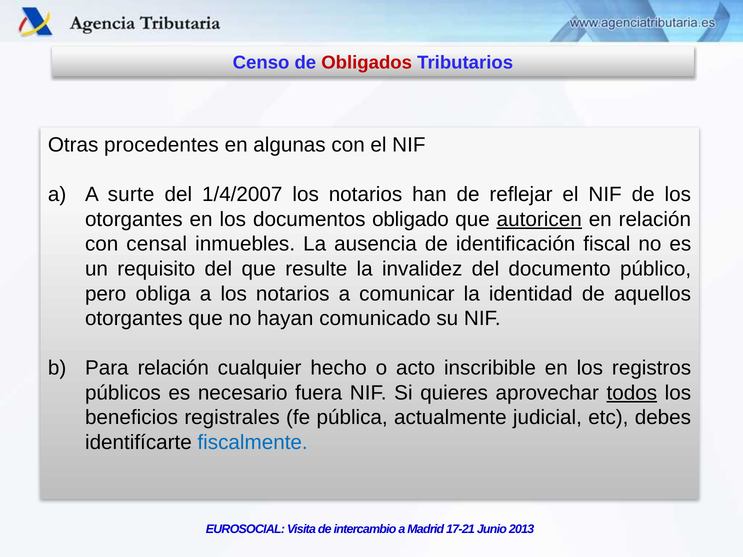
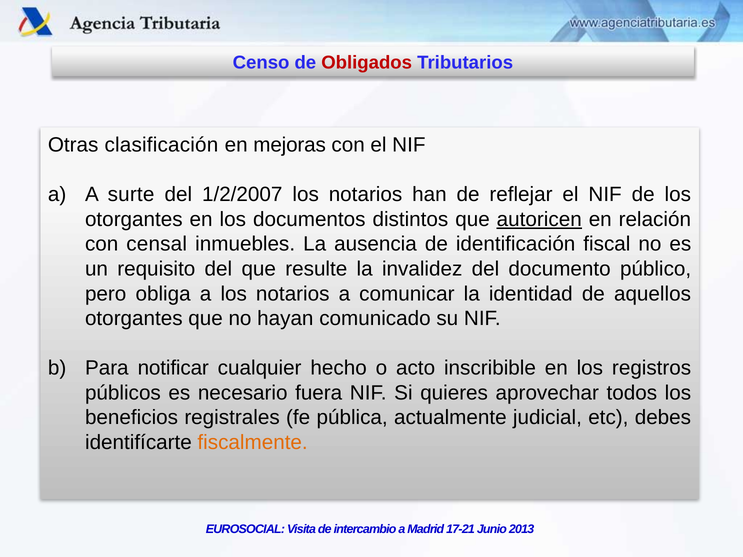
procedentes: procedentes -> clasificación
algunas: algunas -> mejoras
1/4/2007: 1/4/2007 -> 1/2/2007
obligado: obligado -> distintos
Para relación: relación -> notificar
todos underline: present -> none
fiscalmente colour: blue -> orange
